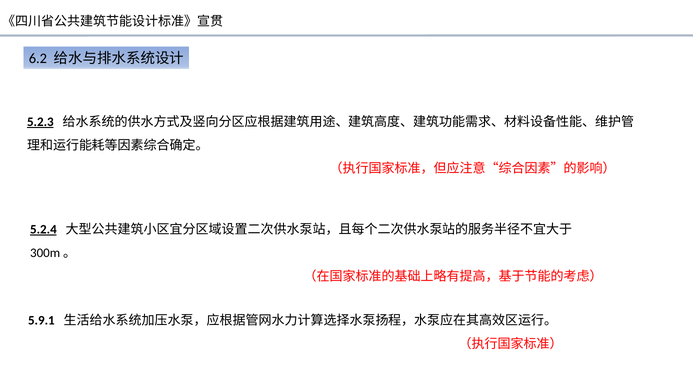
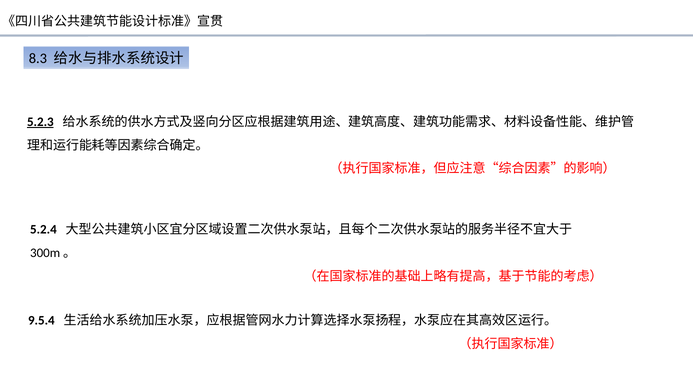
6.2: 6.2 -> 8.3
5.2.4 underline: present -> none
5.9.1: 5.9.1 -> 9.5.4
